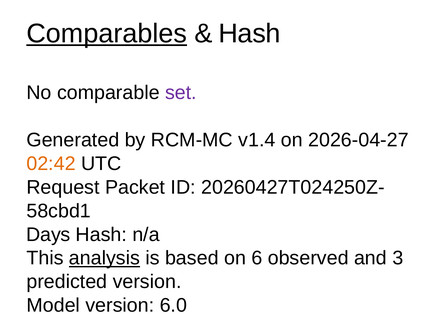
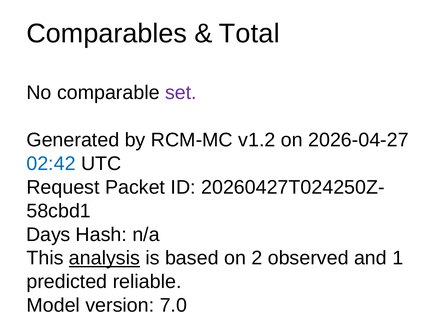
Comparables underline: present -> none
Hash at (249, 34): Hash -> Total
v1.4: v1.4 -> v1.2
02:42 colour: orange -> blue
6: 6 -> 2
3: 3 -> 1
predicted version: version -> reliable
6.0: 6.0 -> 7.0
